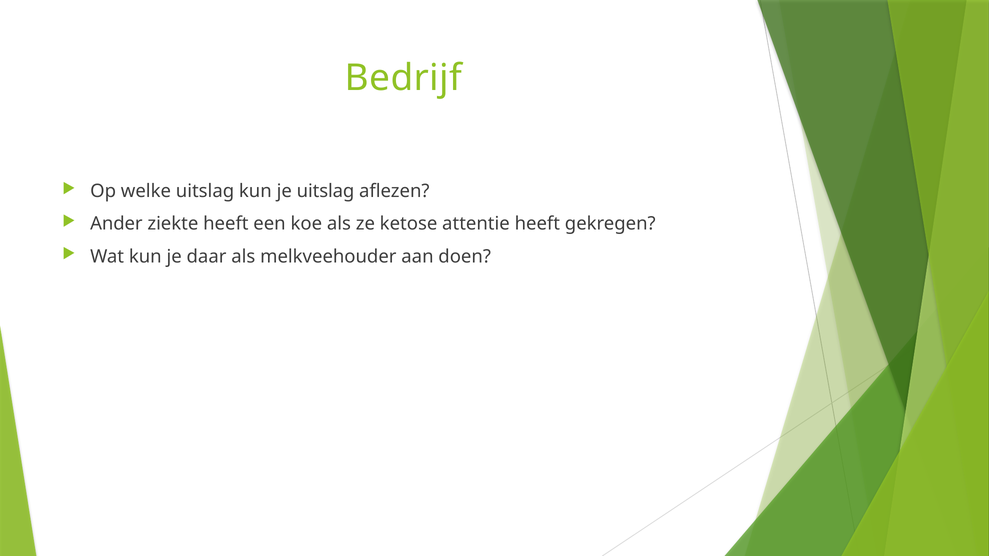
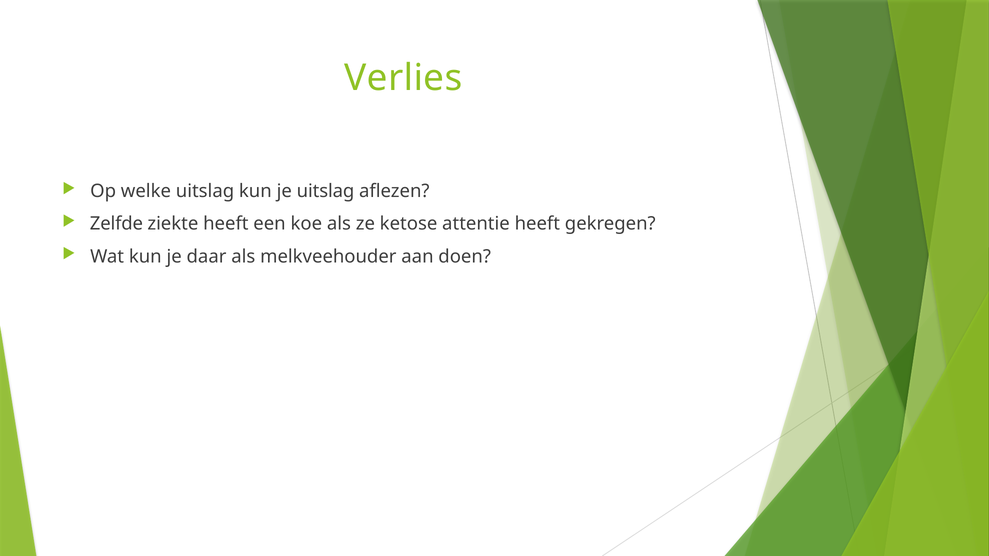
Bedrijf: Bedrijf -> Verlies
Ander: Ander -> Zelfde
